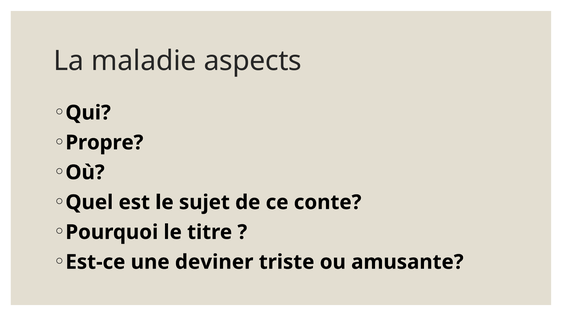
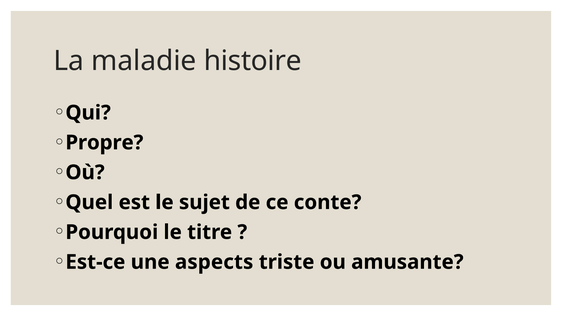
aspects: aspects -> histoire
deviner: deviner -> aspects
